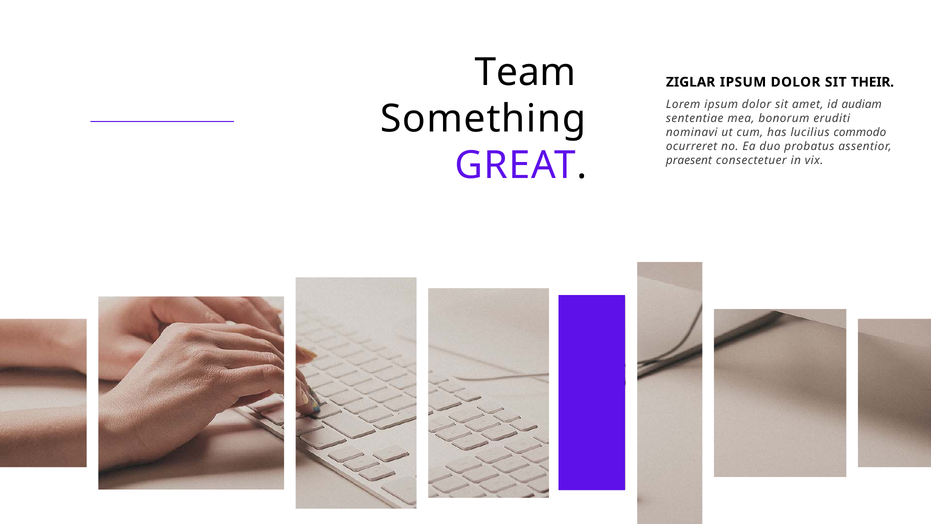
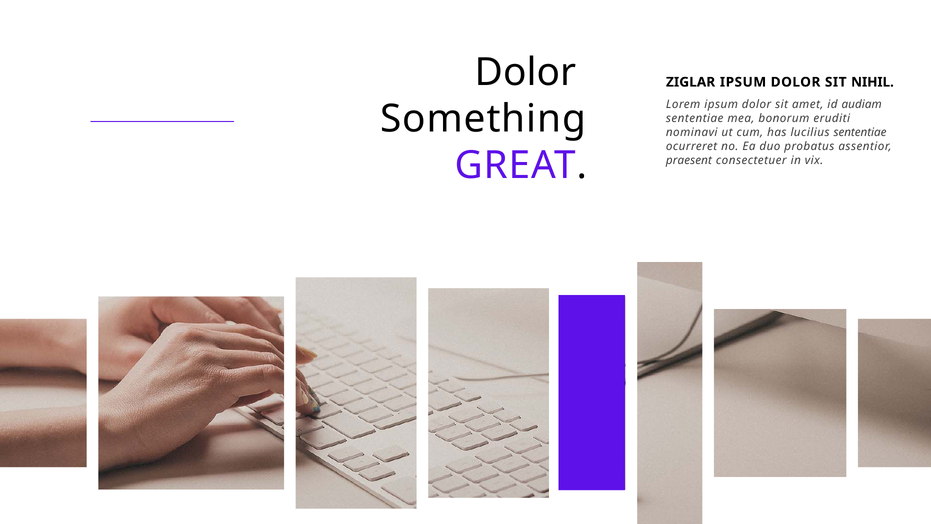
Team at (526, 72): Team -> Dolor
THEIR: THEIR -> NIHIL
lucilius commodo: commodo -> sententiae
